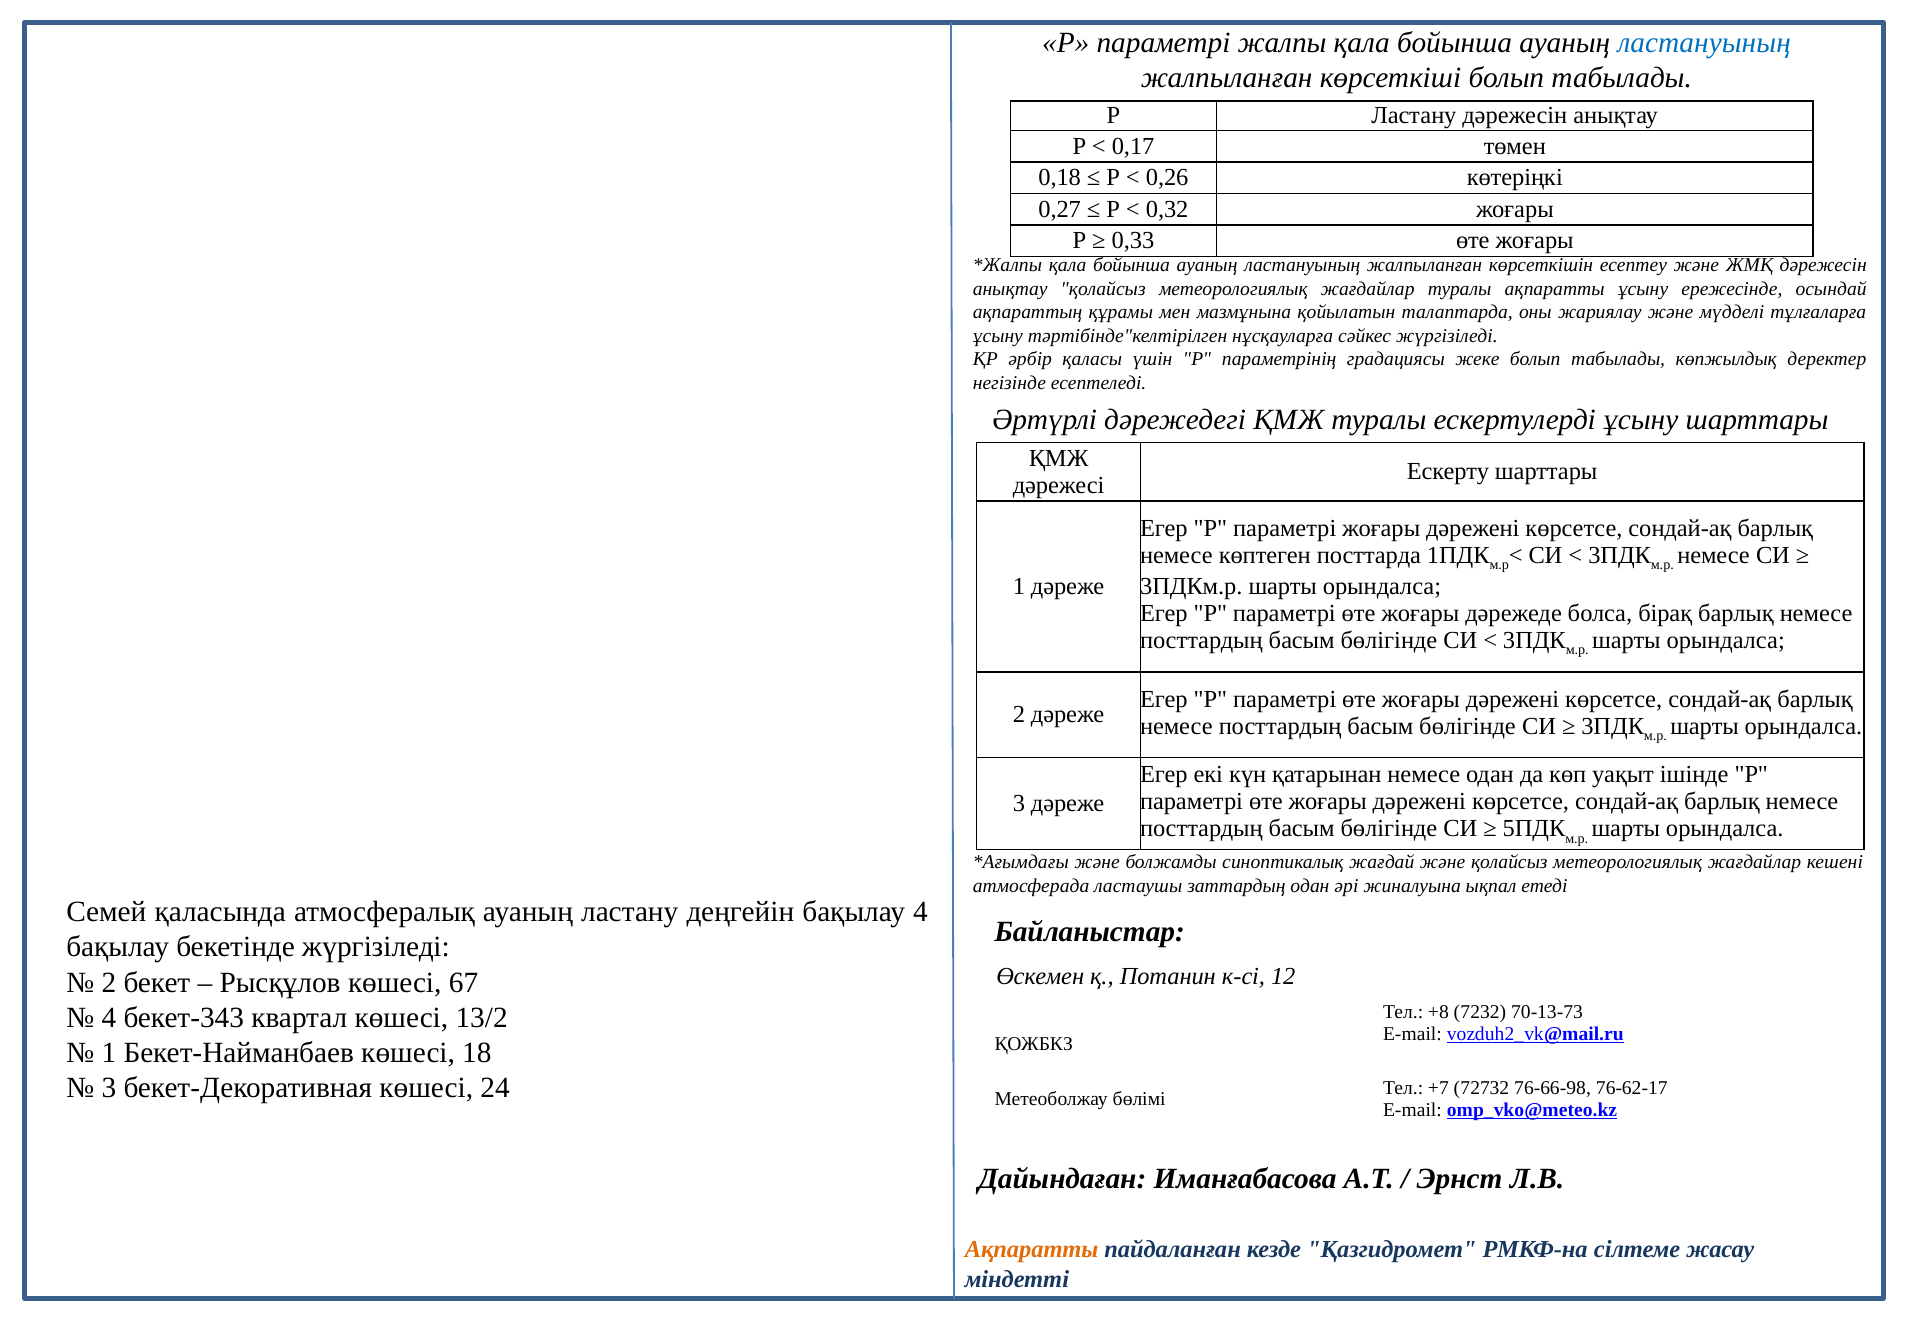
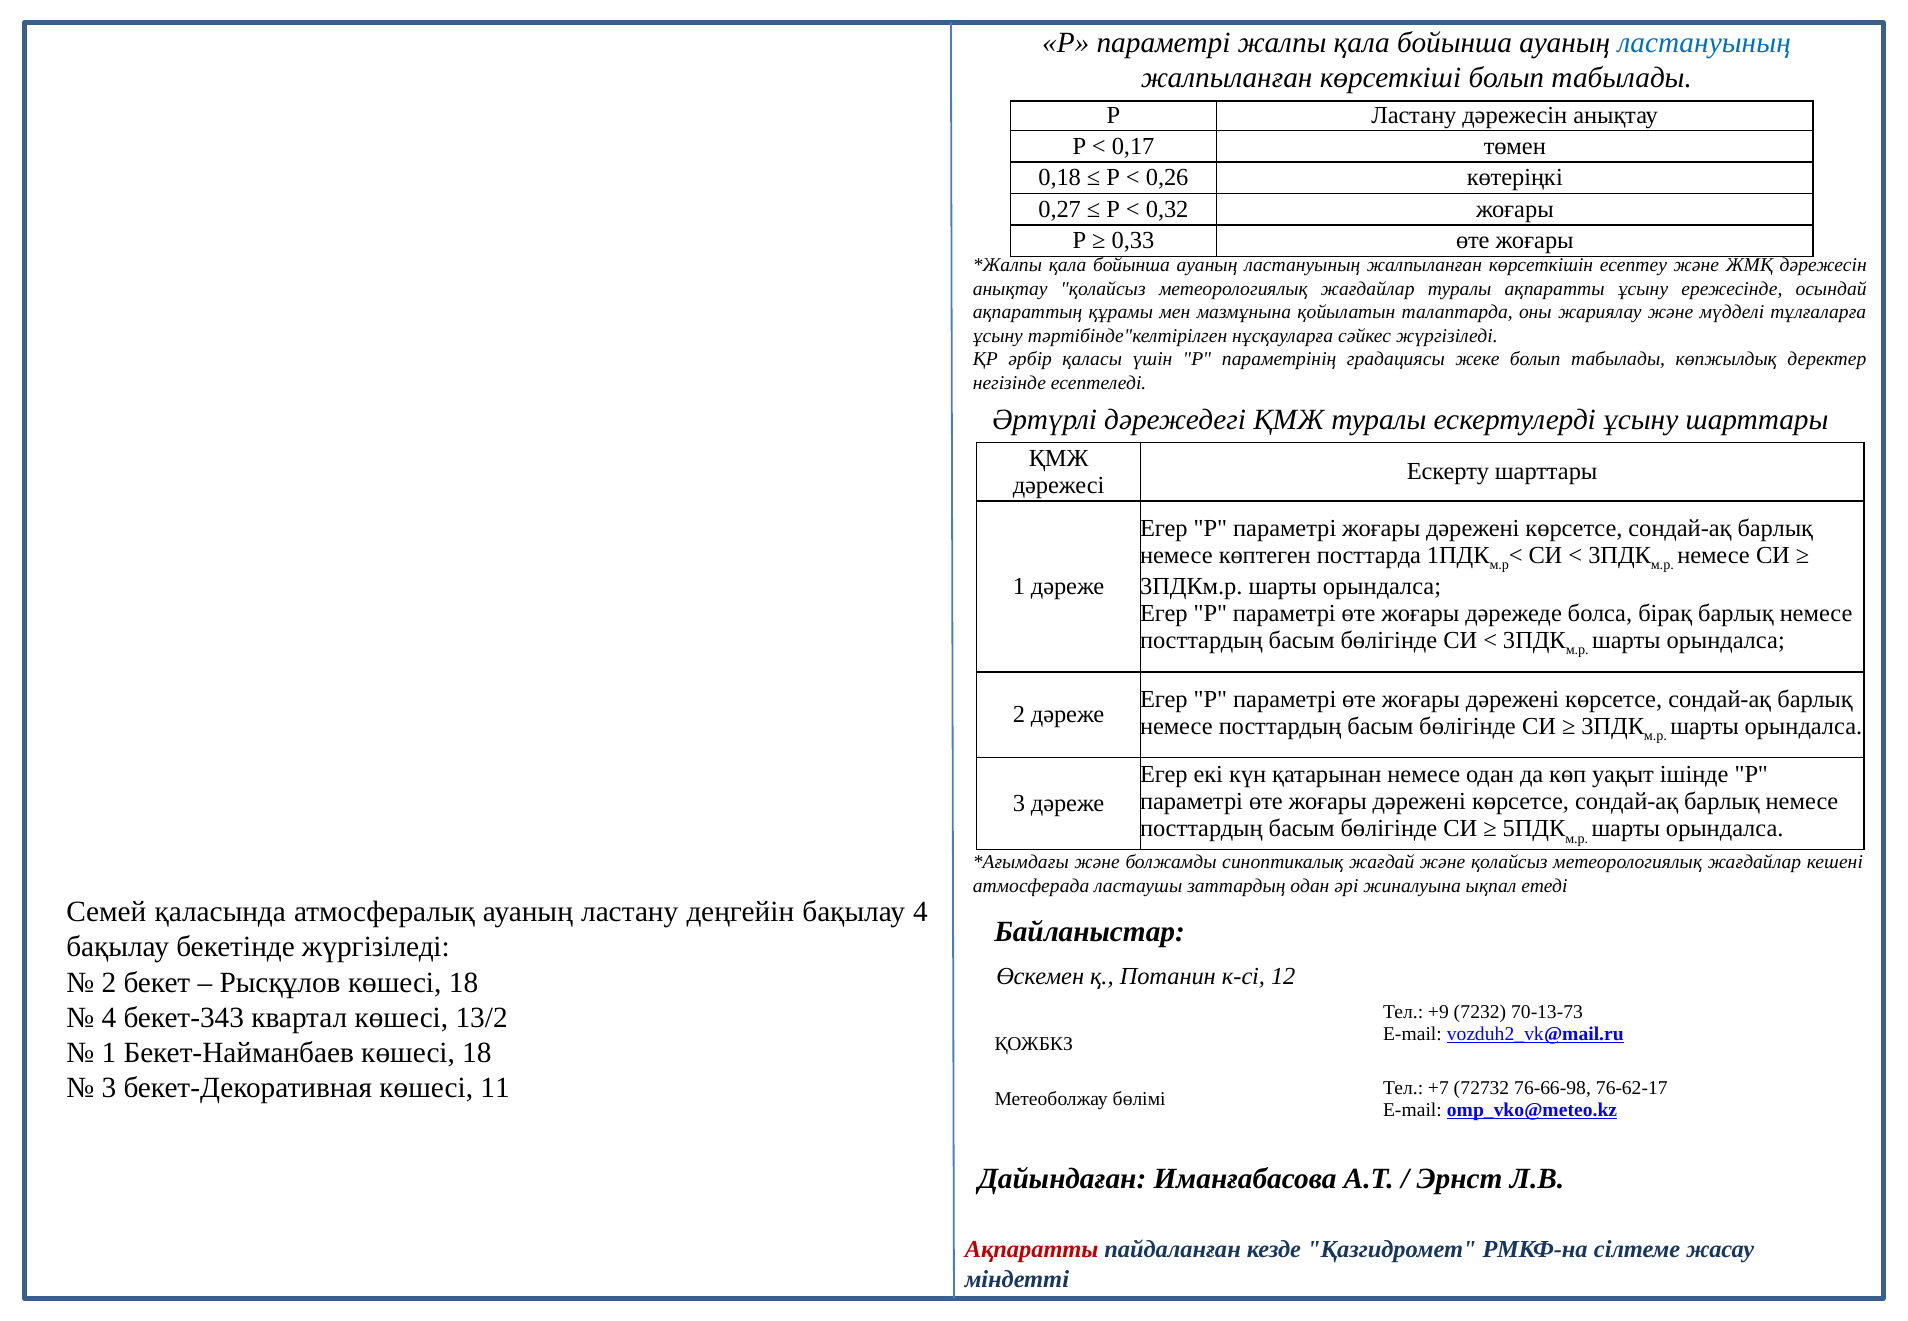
Рысқұлов көшесі 67: 67 -> 18
+8: +8 -> +9
24: 24 -> 11
Ақпаратты at (1032, 1250) colour: orange -> red
